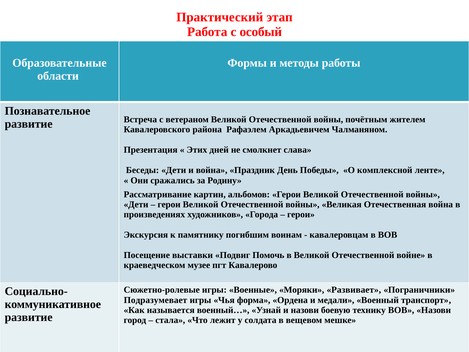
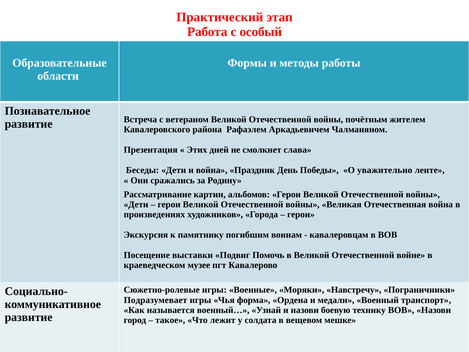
комплексной: комплексной -> уважительно
Развивает: Развивает -> Навстречу
стала: стала -> такое
